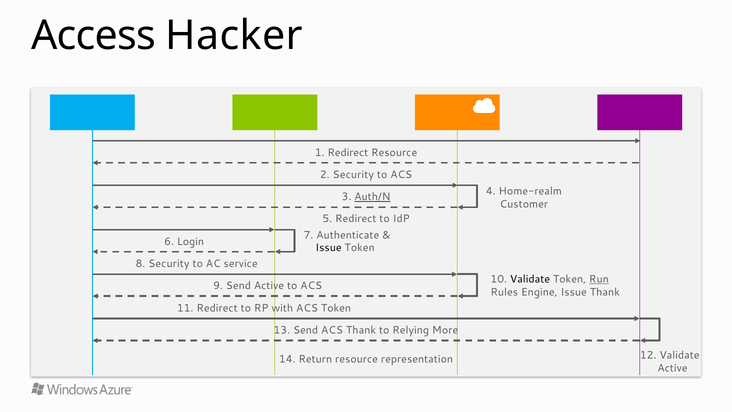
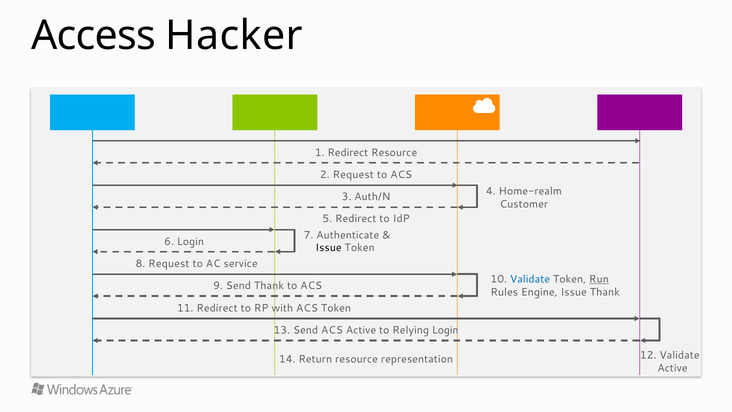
2 Security: Security -> Request
Auth/N underline: present -> none
8 Security: Security -> Request
Validate at (530, 279) colour: black -> blue
Send Active: Active -> Thank
ACS Thank: Thank -> Active
Relying More: More -> Login
